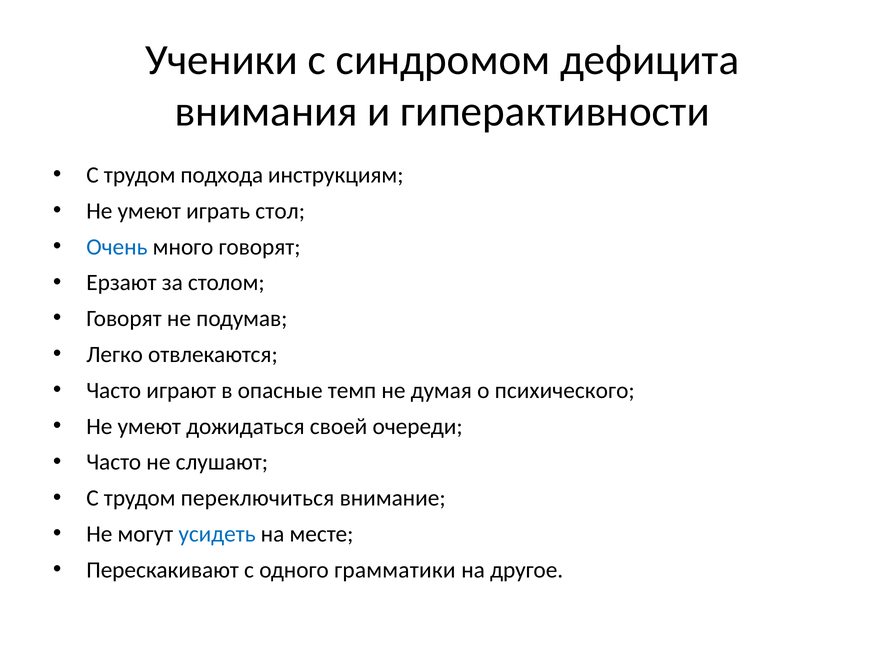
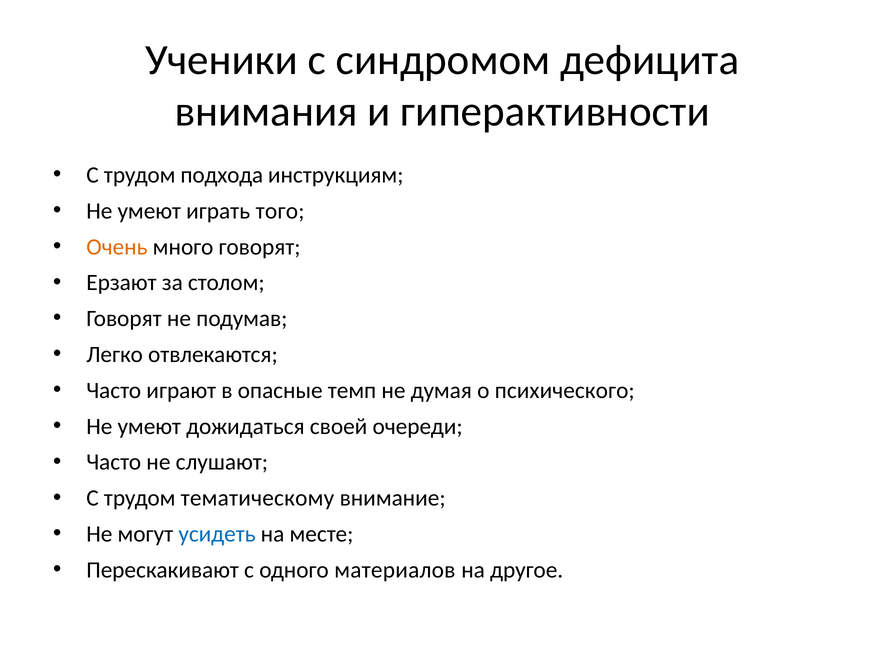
стол: стол -> того
Очень colour: blue -> orange
переключиться: переключиться -> тематическому
грамматики: грамматики -> материалов
